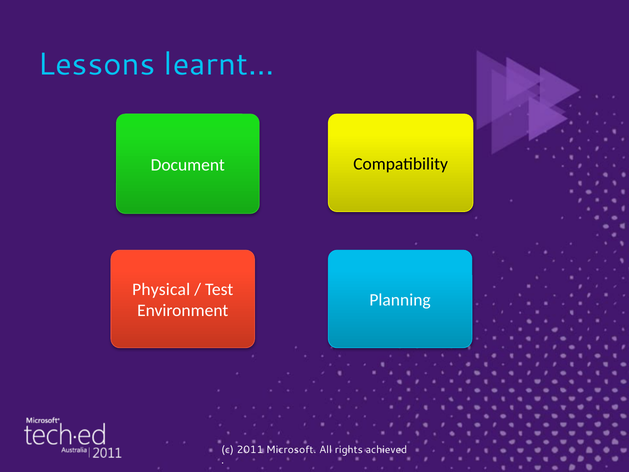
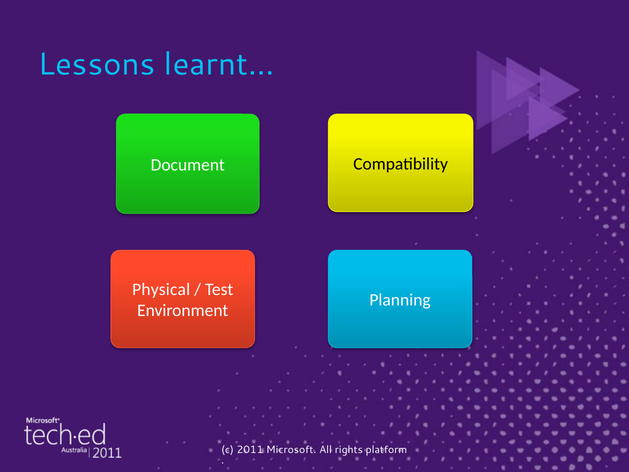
achieved: achieved -> platform
